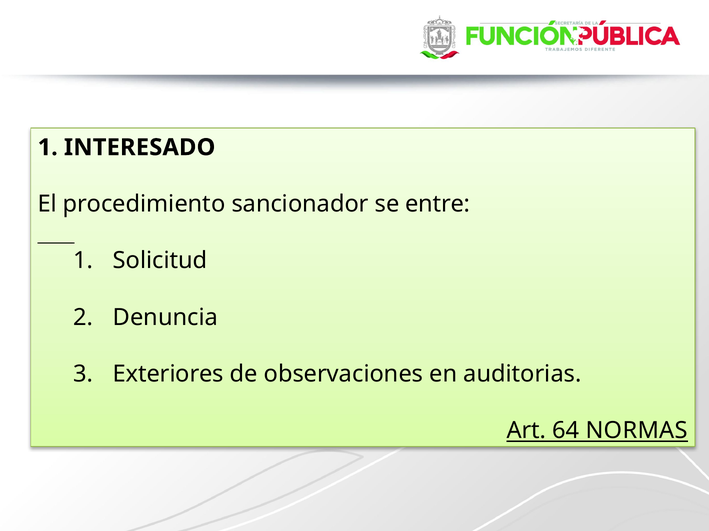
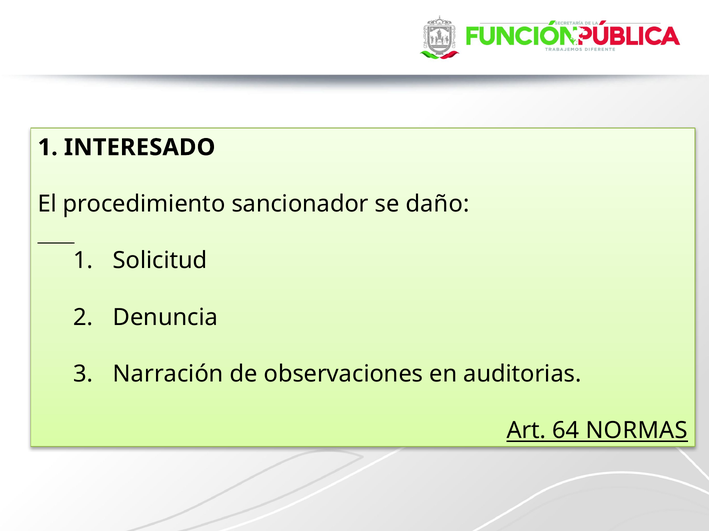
entre: entre -> daño
Exteriores: Exteriores -> Narración
